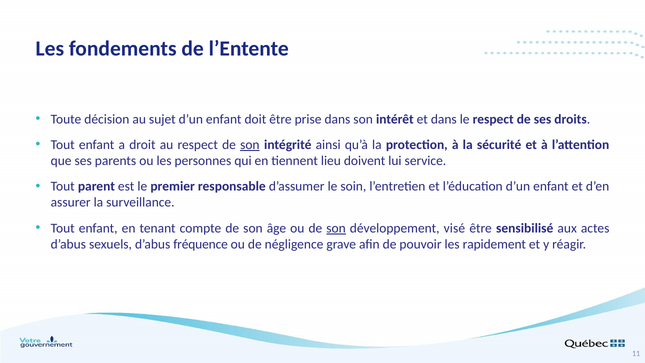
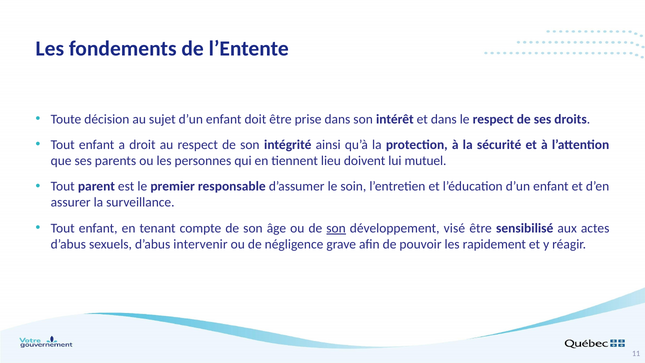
son at (250, 145) underline: present -> none
service: service -> mutuel
fréquence: fréquence -> intervenir
